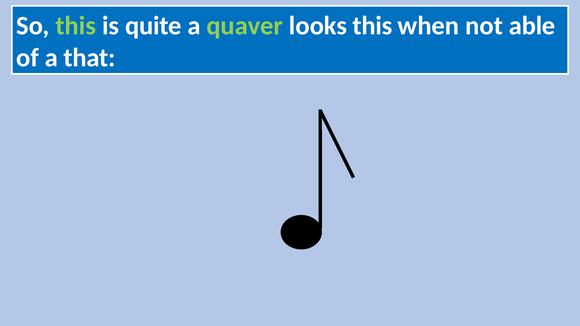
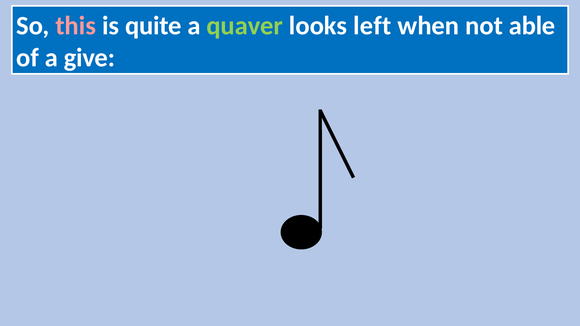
this at (76, 26) colour: light green -> pink
looks this: this -> left
that: that -> give
